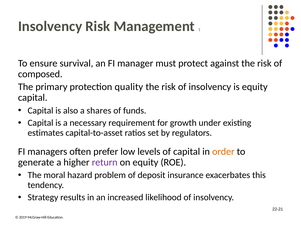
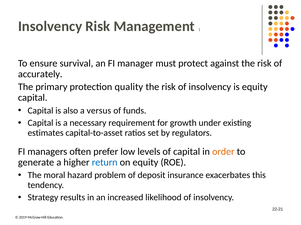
composed: composed -> accurately
shares: shares -> versus
return colour: purple -> blue
